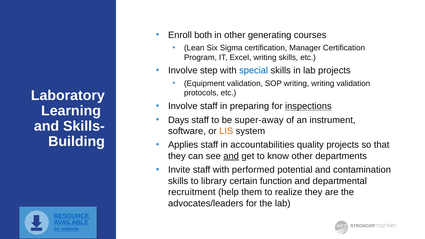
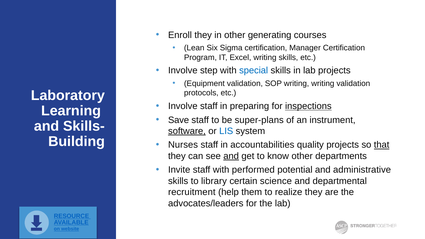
Enroll both: both -> they
Days: Days -> Save
super-away: super-away -> super-plans
software underline: none -> present
LIS colour: orange -> blue
Applies: Applies -> Nurses
that underline: none -> present
contamination: contamination -> administrative
function: function -> science
